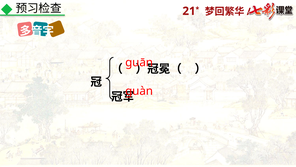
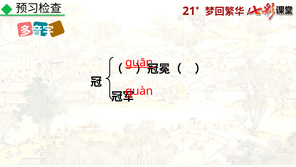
guān underline: none -> present
